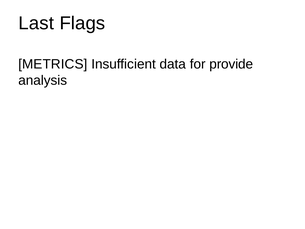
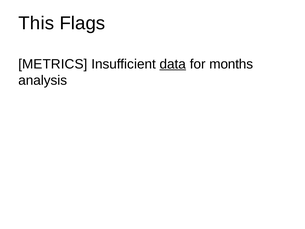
Last: Last -> This
data underline: none -> present
provide: provide -> months
